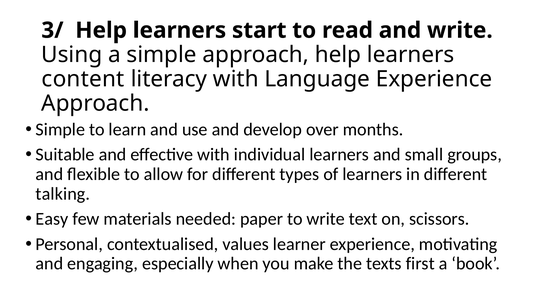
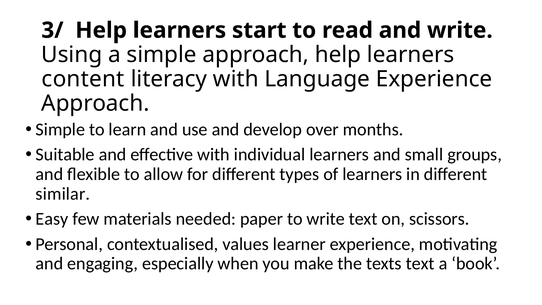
talking: talking -> similar
texts first: first -> text
